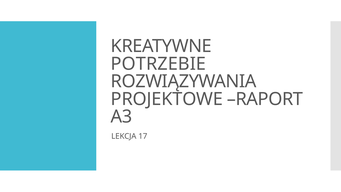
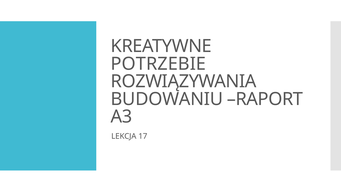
PROJEKTOWE: PROJEKTOWE -> BUDOWANIU
